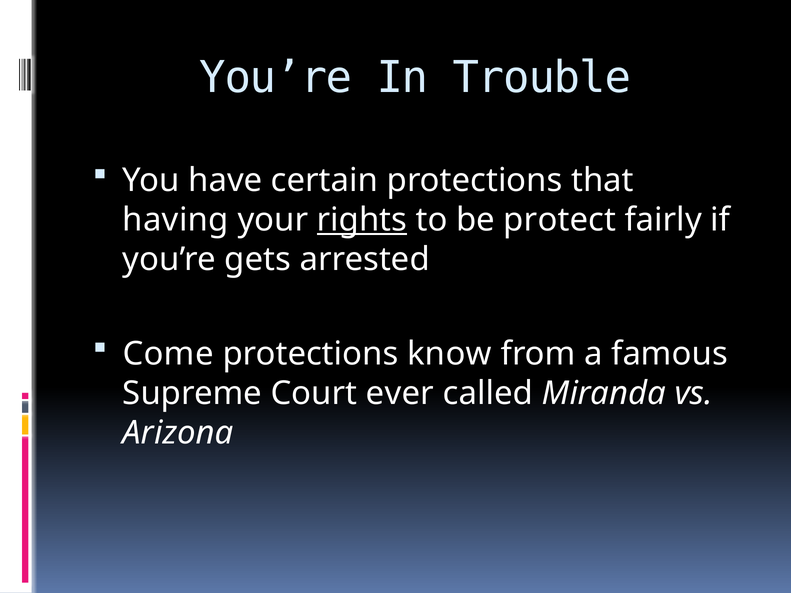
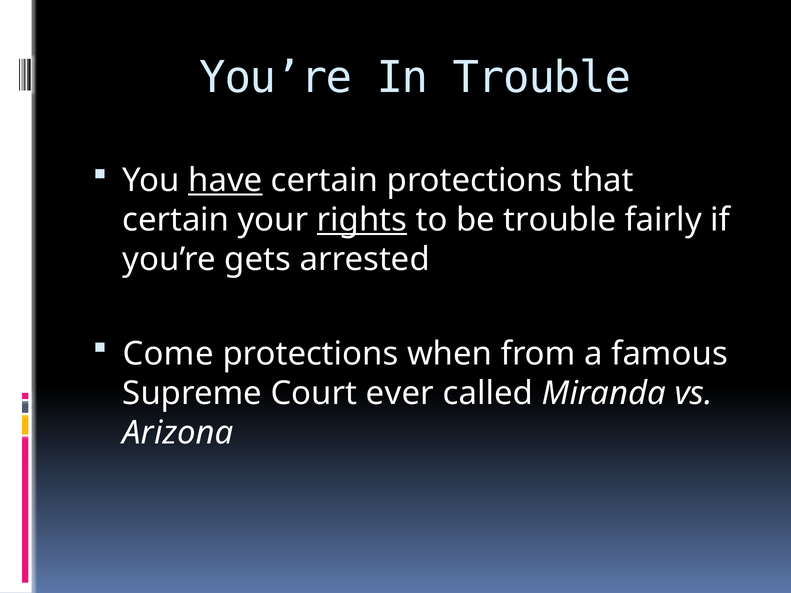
have underline: none -> present
having at (176, 220): having -> certain
be protect: protect -> trouble
know: know -> when
